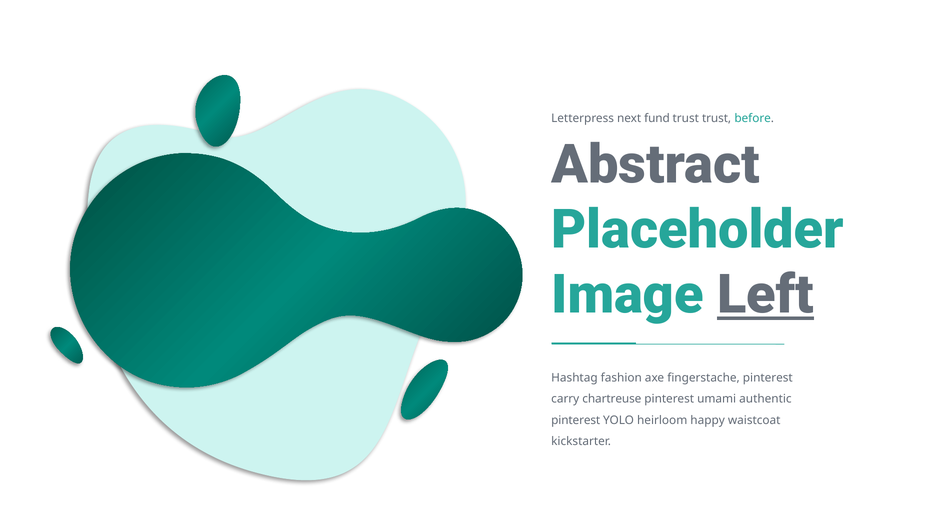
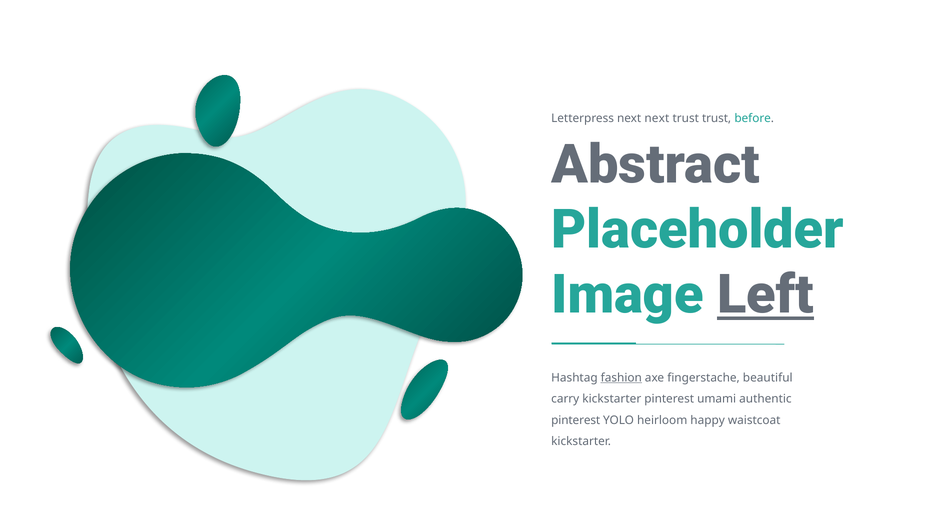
next fund: fund -> next
fashion underline: none -> present
fingerstache pinterest: pinterest -> beautiful
carry chartreuse: chartreuse -> kickstarter
